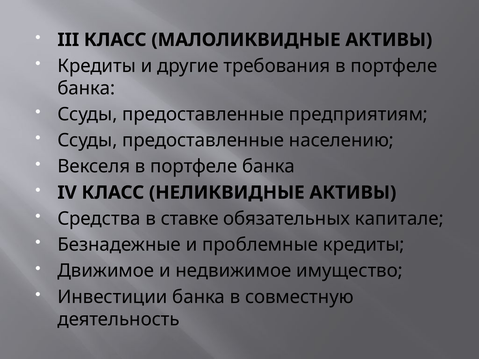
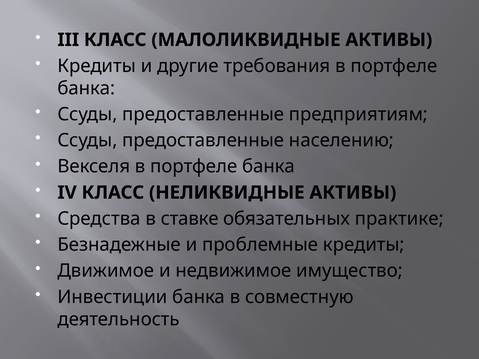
капитале: капитале -> практике
